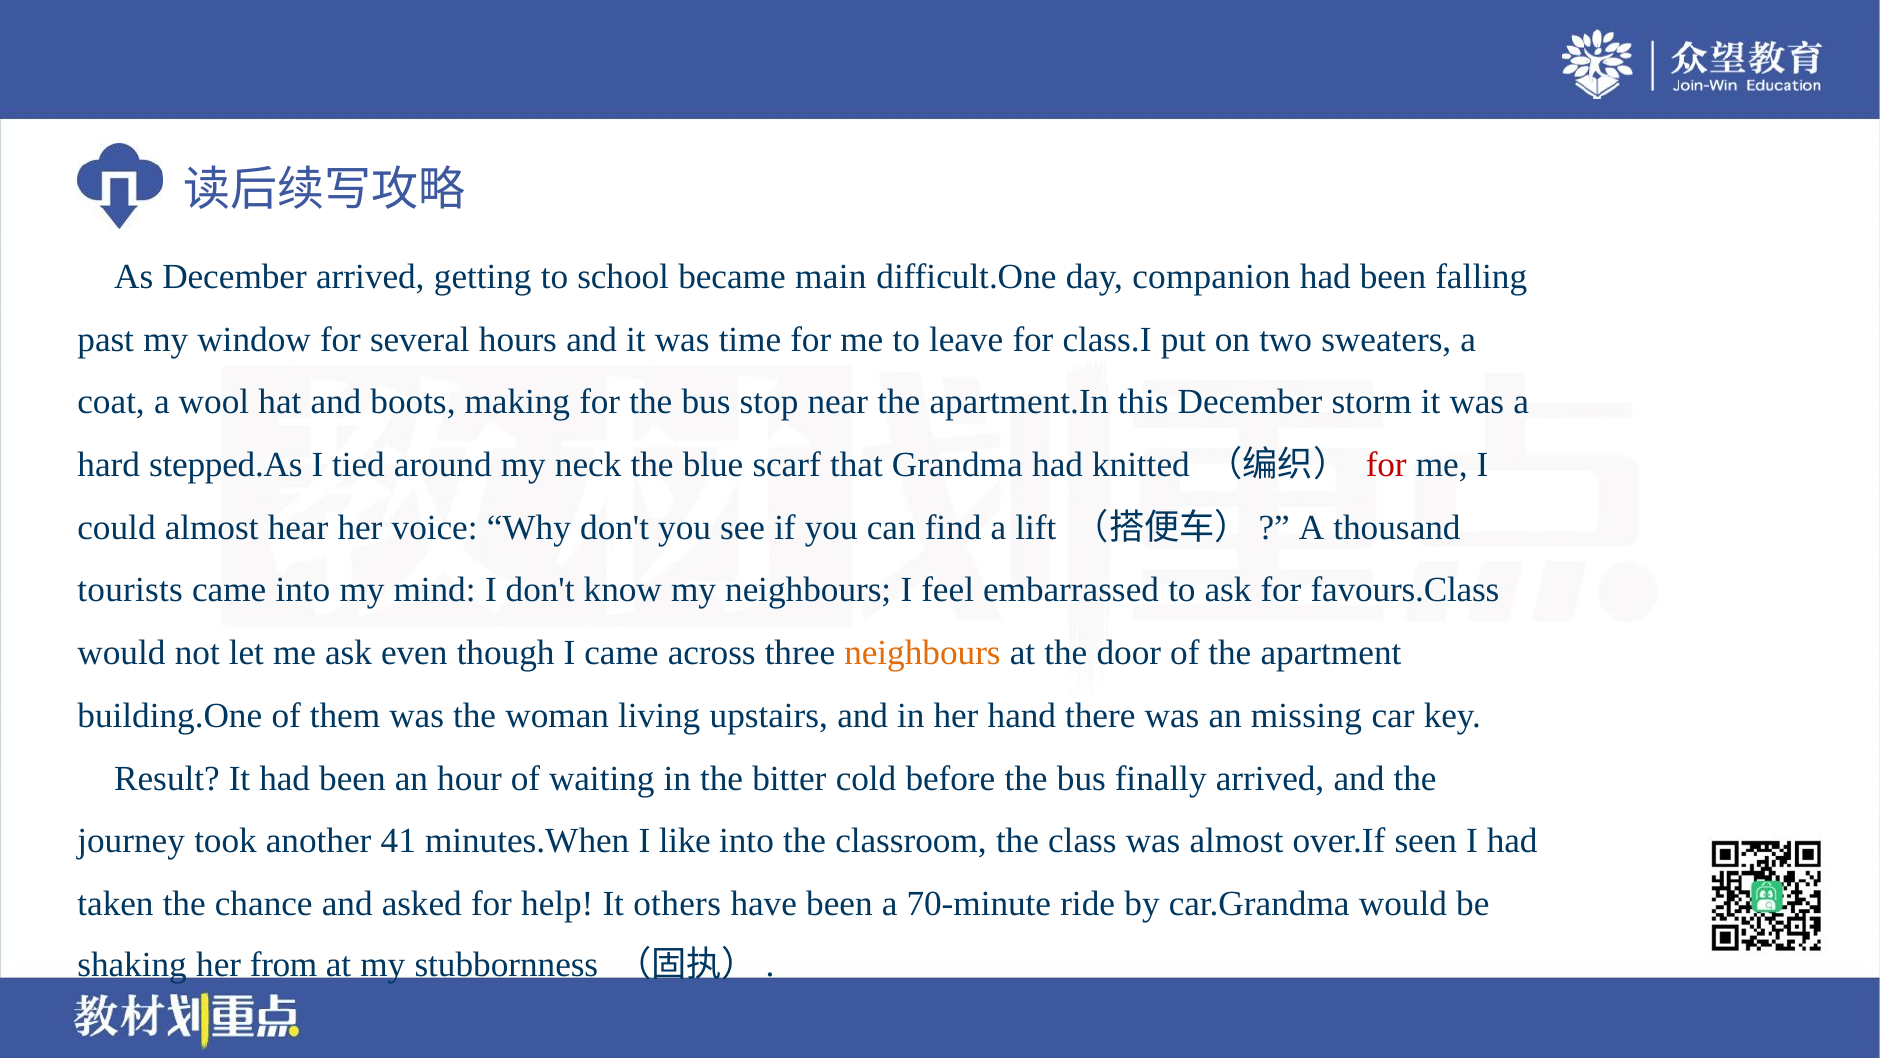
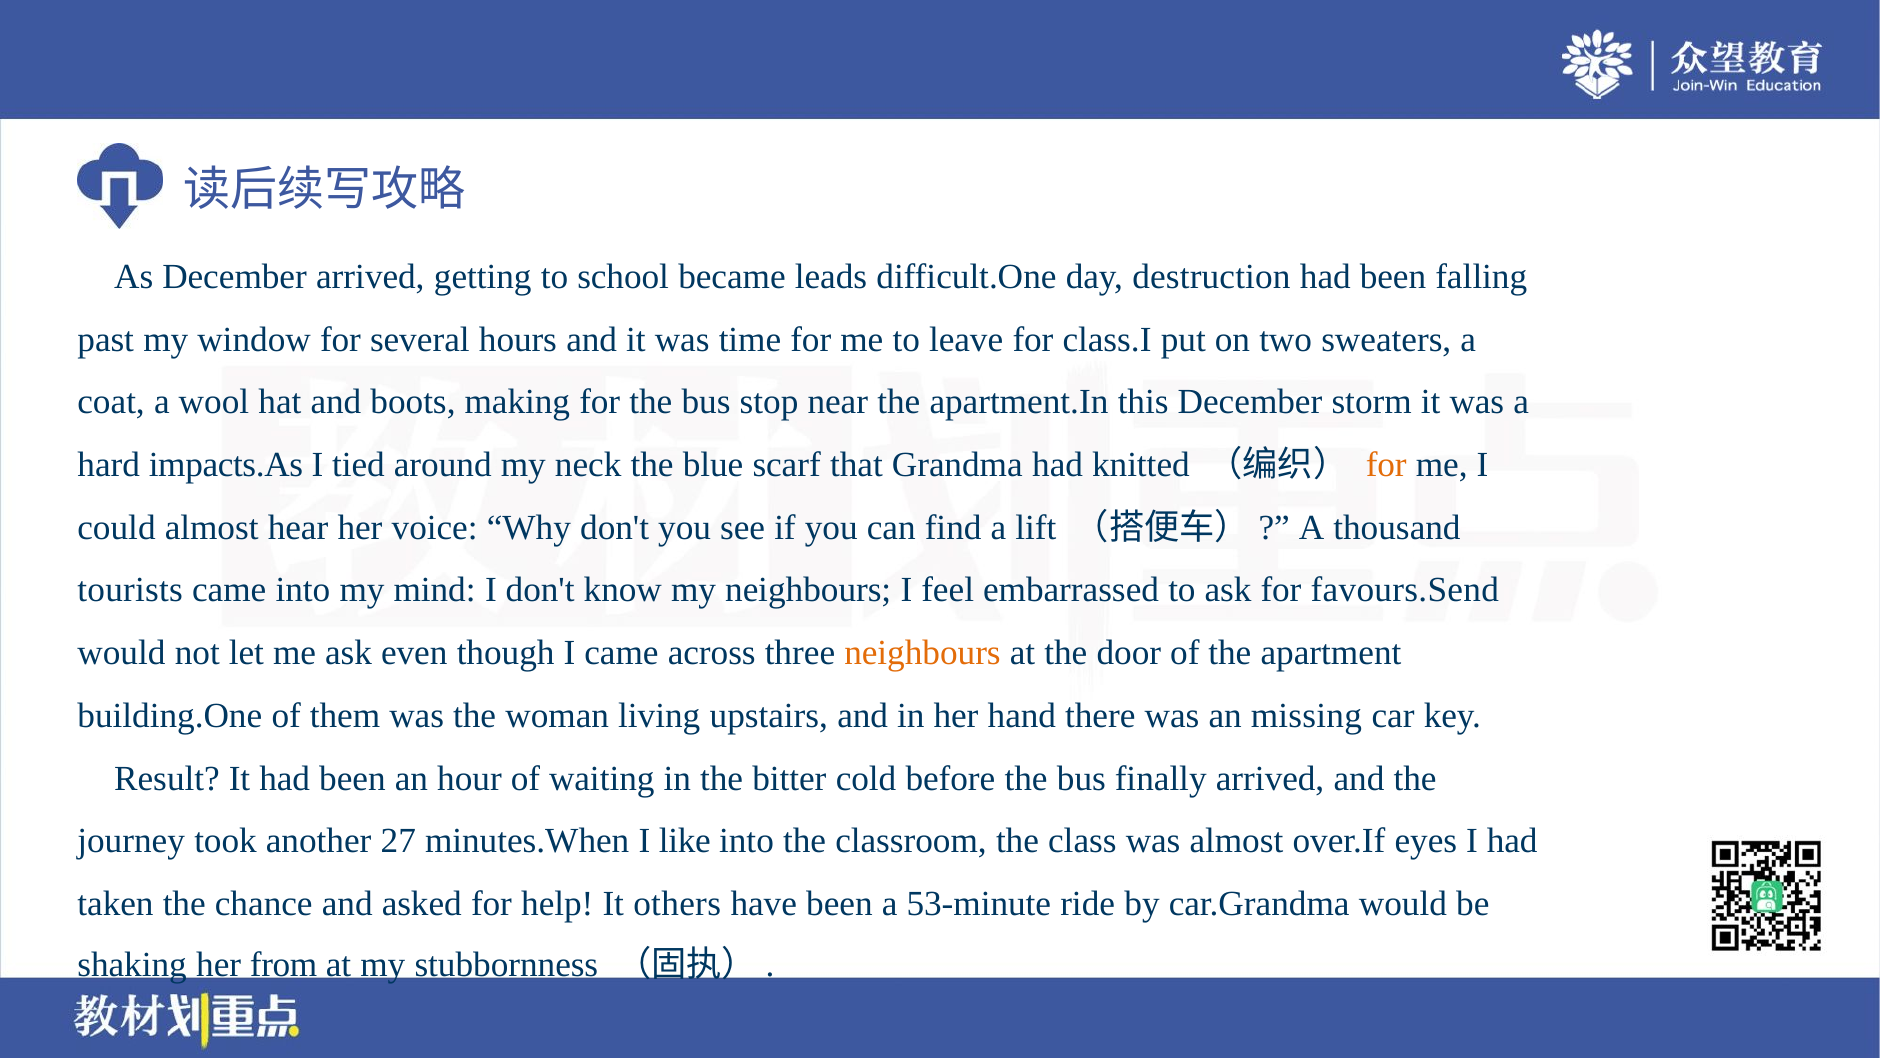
main: main -> leads
companion: companion -> destruction
stepped.As: stepped.As -> impacts.As
for at (1386, 465) colour: red -> orange
favours.Class: favours.Class -> favours.Send
41: 41 -> 27
seen: seen -> eyes
70-minute: 70-minute -> 53-minute
